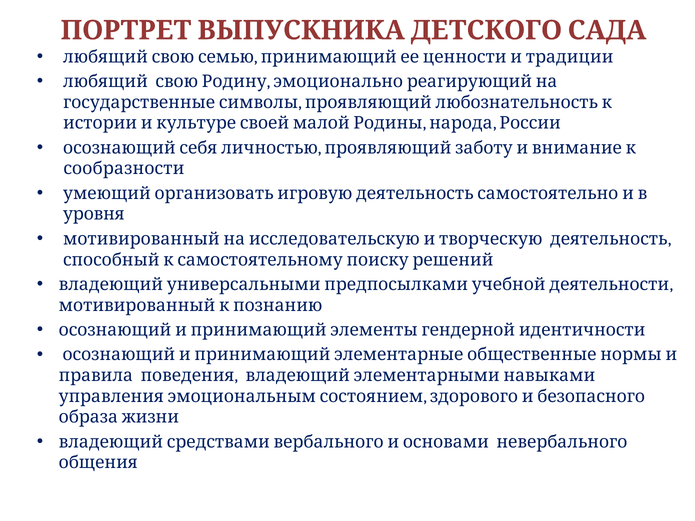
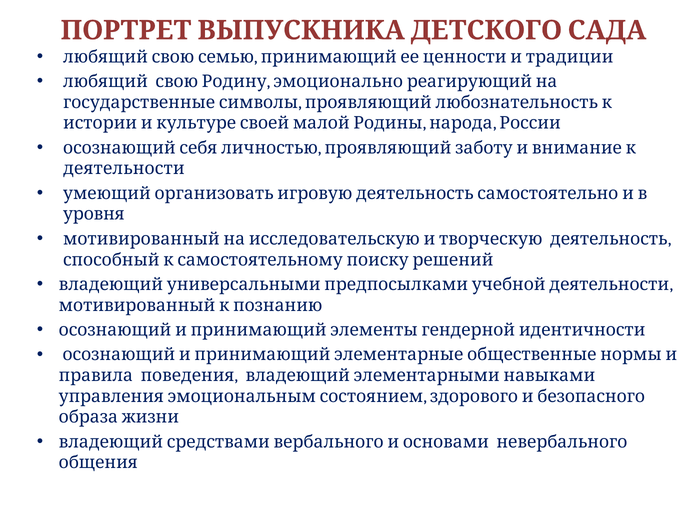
сообразности: сообразности -> деятельности
